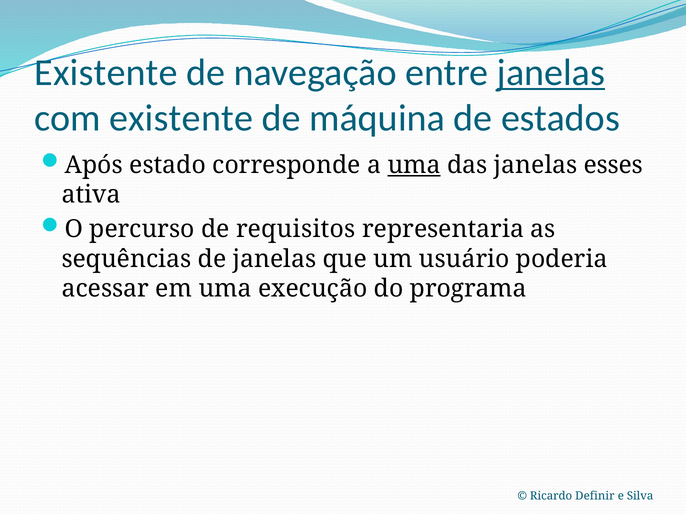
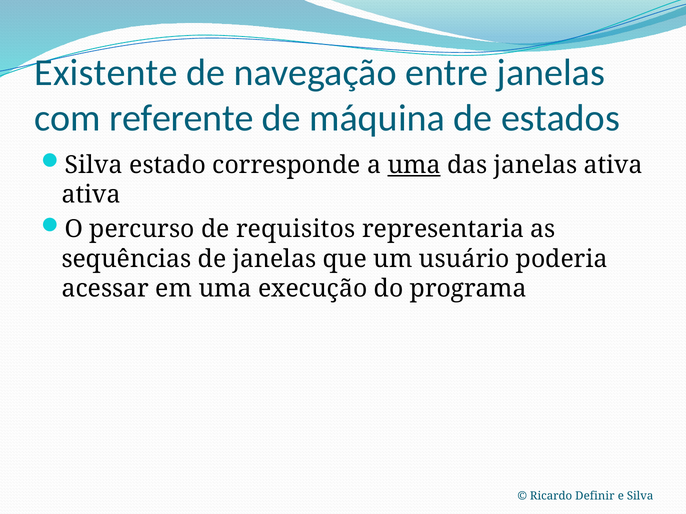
janelas at (551, 73) underline: present -> none
com existente: existente -> referente
Após at (94, 165): Após -> Silva
janelas esses: esses -> ativa
